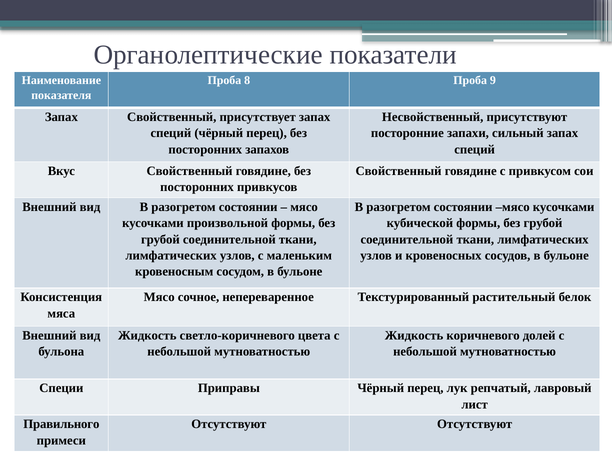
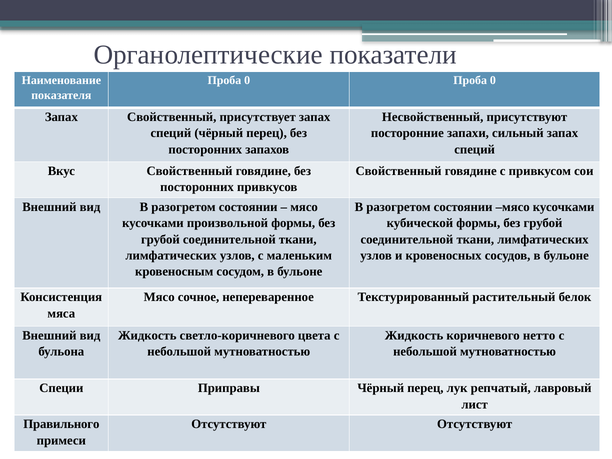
8 at (247, 80): 8 -> 0
9 at (493, 80): 9 -> 0
долей: долей -> нетто
